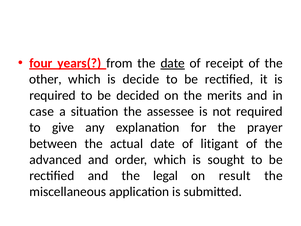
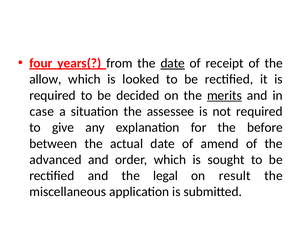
other: other -> allow
decide: decide -> looked
merits underline: none -> present
prayer: prayer -> before
litigant: litigant -> amend
